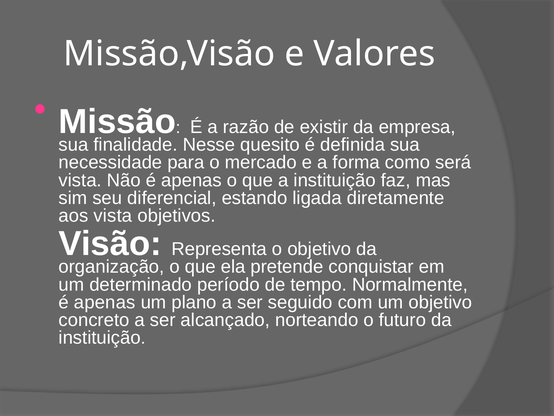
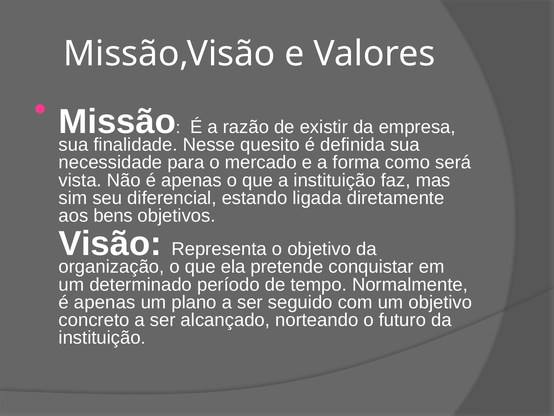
aos vista: vista -> bens
